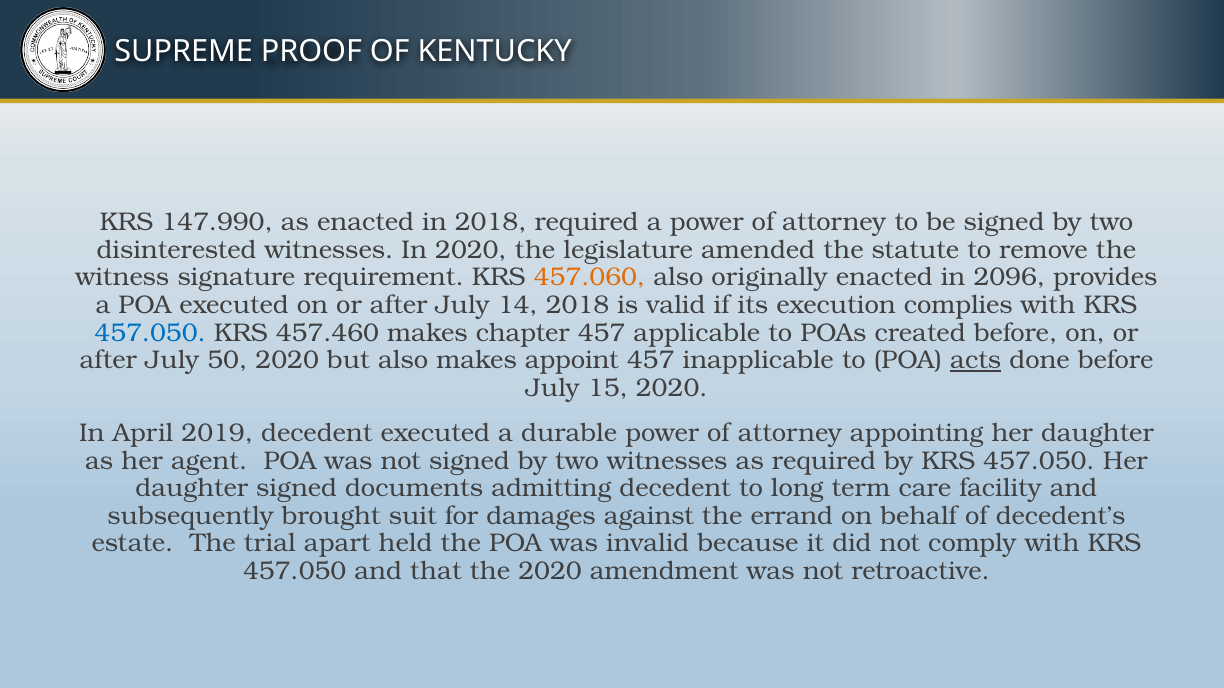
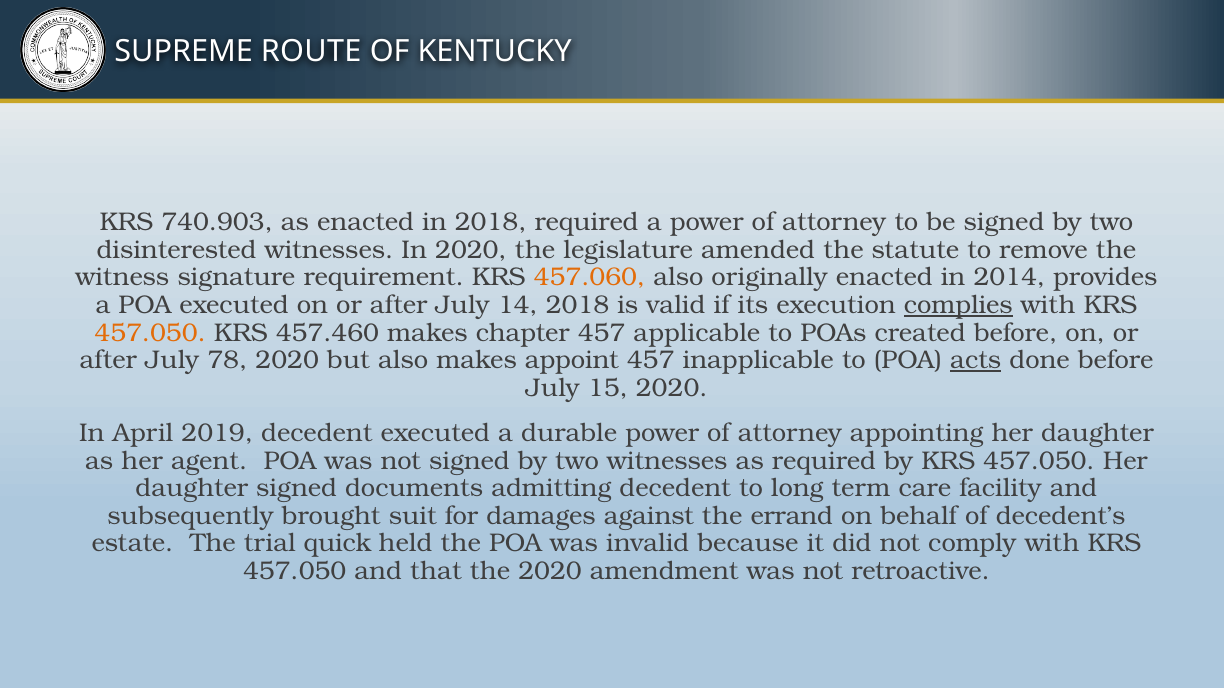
PROOF: PROOF -> ROUTE
147.990: 147.990 -> 740.903
2096: 2096 -> 2014
complies underline: none -> present
457.050 at (150, 333) colour: blue -> orange
50: 50 -> 78
apart: apart -> quick
